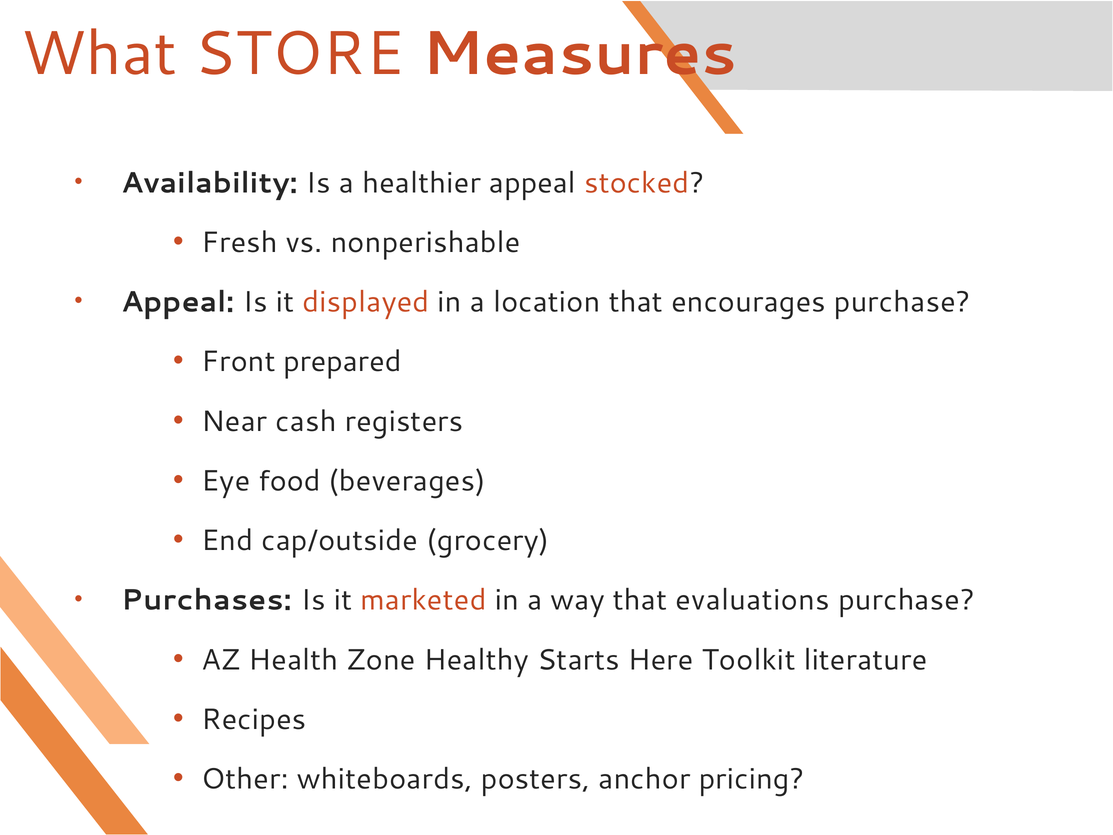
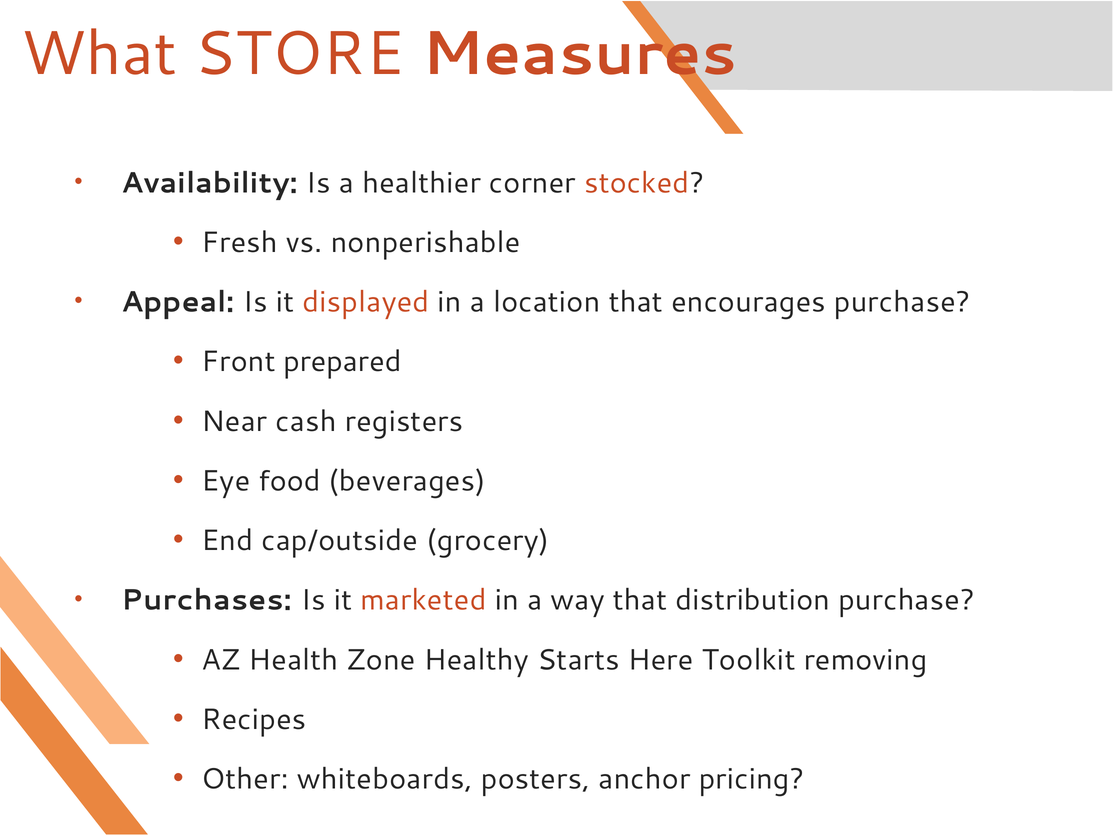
healthier appeal: appeal -> corner
evaluations: evaluations -> distribution
literature: literature -> removing
